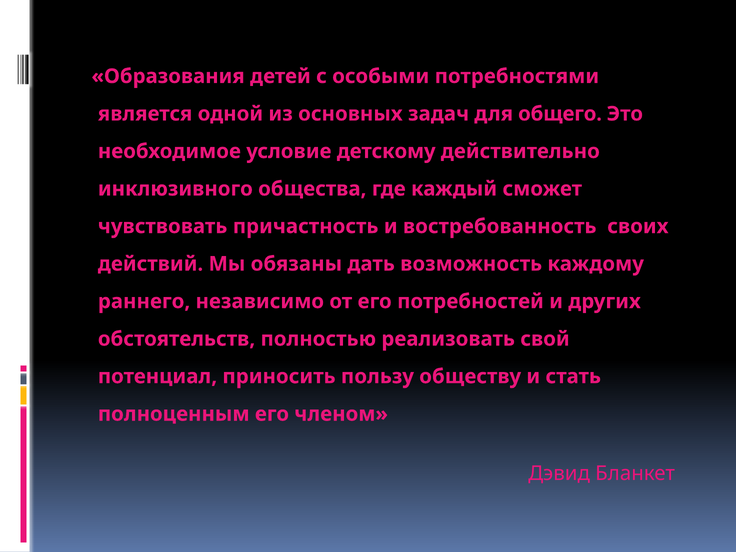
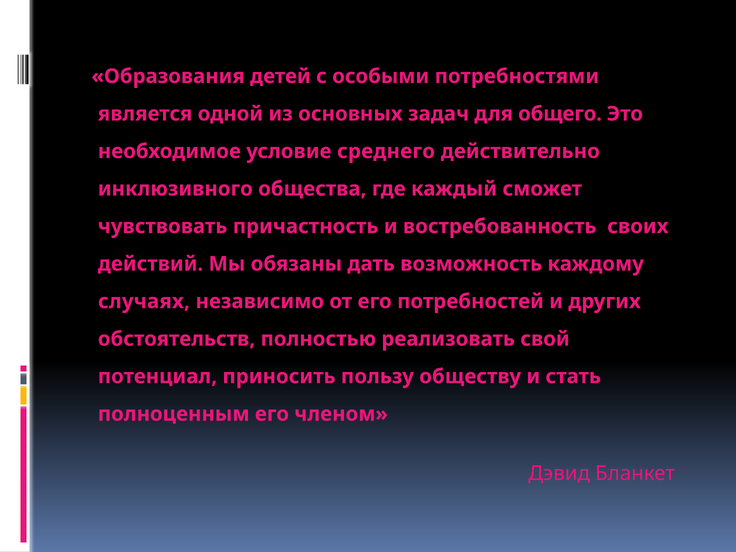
детскому: детскому -> среднего
раннего: раннего -> случаях
